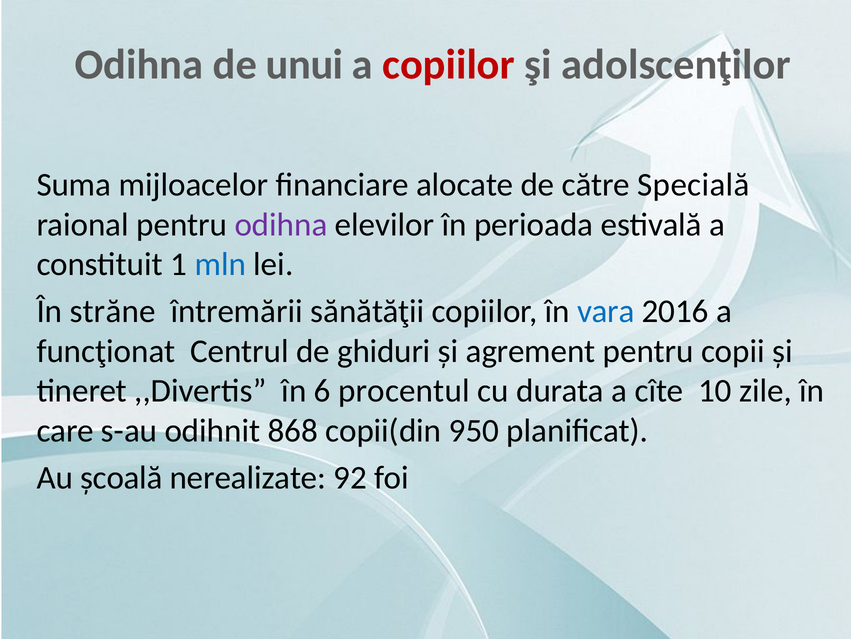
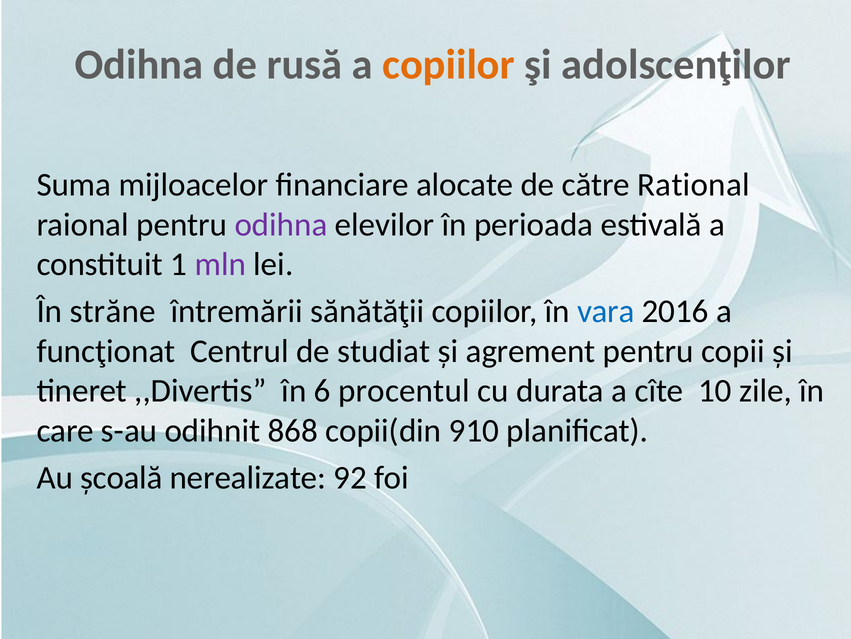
unui: unui -> rusă
copiilor at (449, 65) colour: red -> orange
Specială: Specială -> Rational
mln colour: blue -> purple
ghiduri: ghiduri -> studiat
950: 950 -> 910
